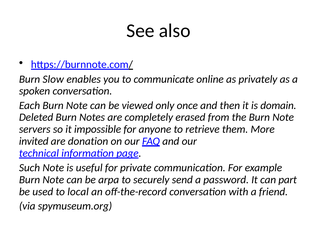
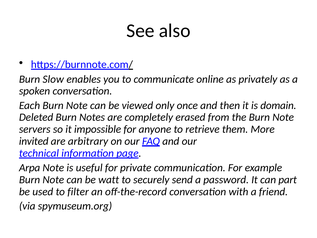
donation: donation -> arbitrary
Such: Such -> Arpa
arpa: arpa -> watt
local: local -> filter
